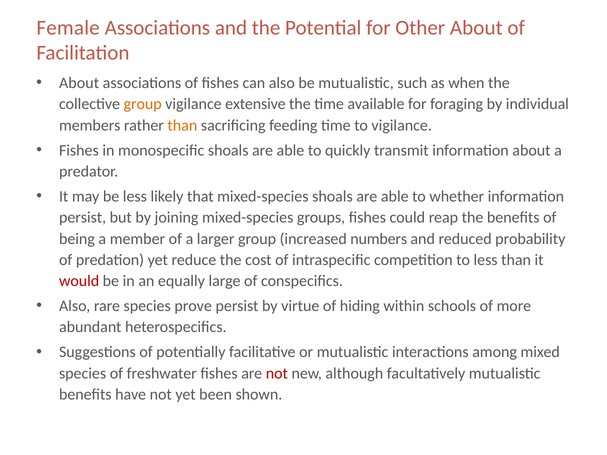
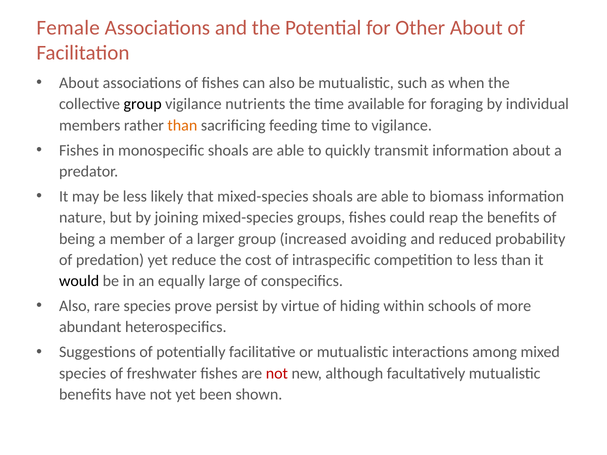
group at (143, 104) colour: orange -> black
extensive: extensive -> nutrients
whether: whether -> biomass
persist at (83, 218): persist -> nature
numbers: numbers -> avoiding
would colour: red -> black
